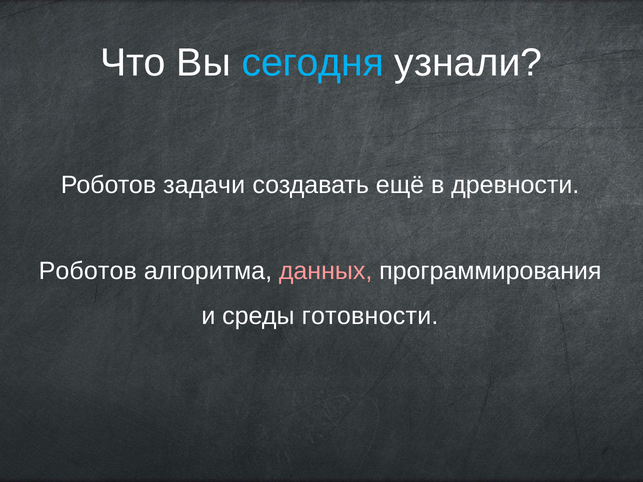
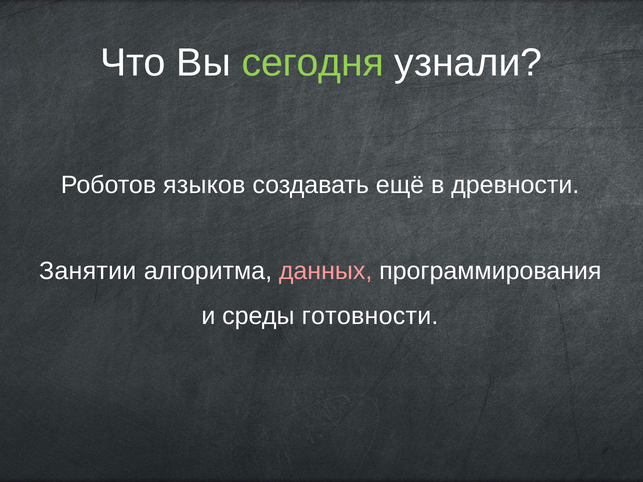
сегодня colour: light blue -> light green
задачи: задачи -> языков
Роботов at (88, 271): Роботов -> Занятии
